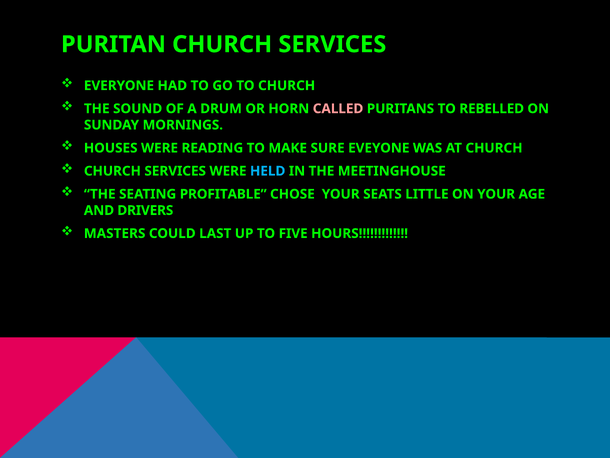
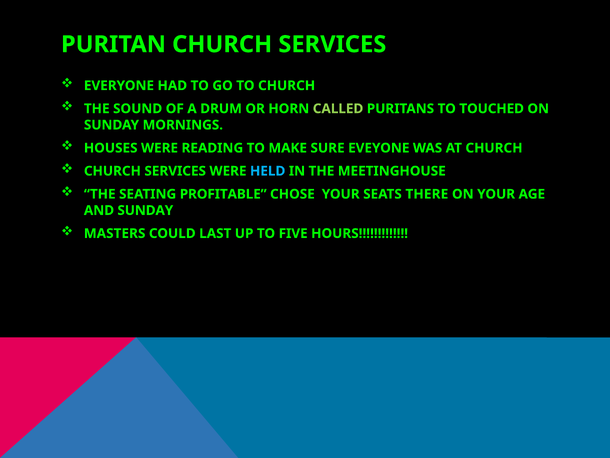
CALLED colour: pink -> light green
REBELLED: REBELLED -> TOUCHED
LITTLE: LITTLE -> THERE
AND DRIVERS: DRIVERS -> SUNDAY
